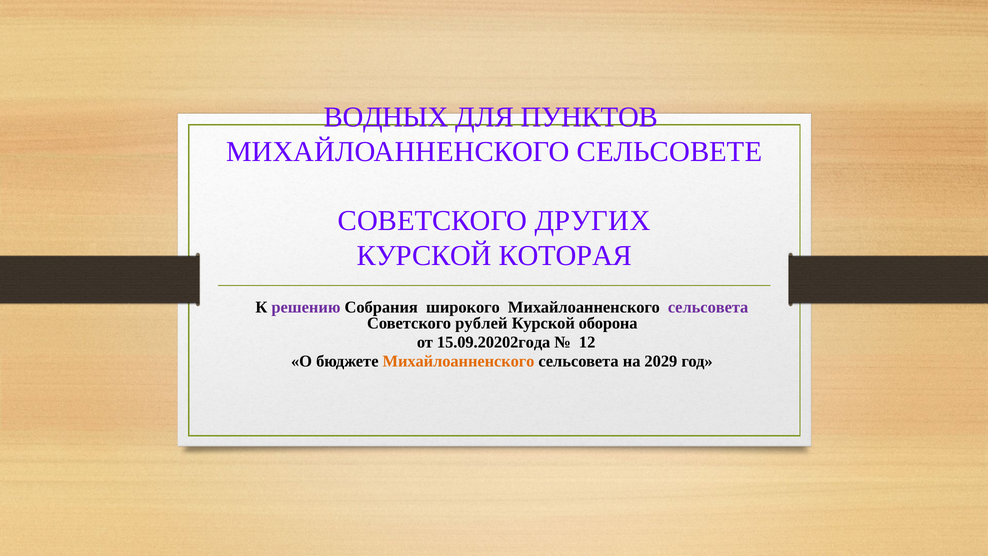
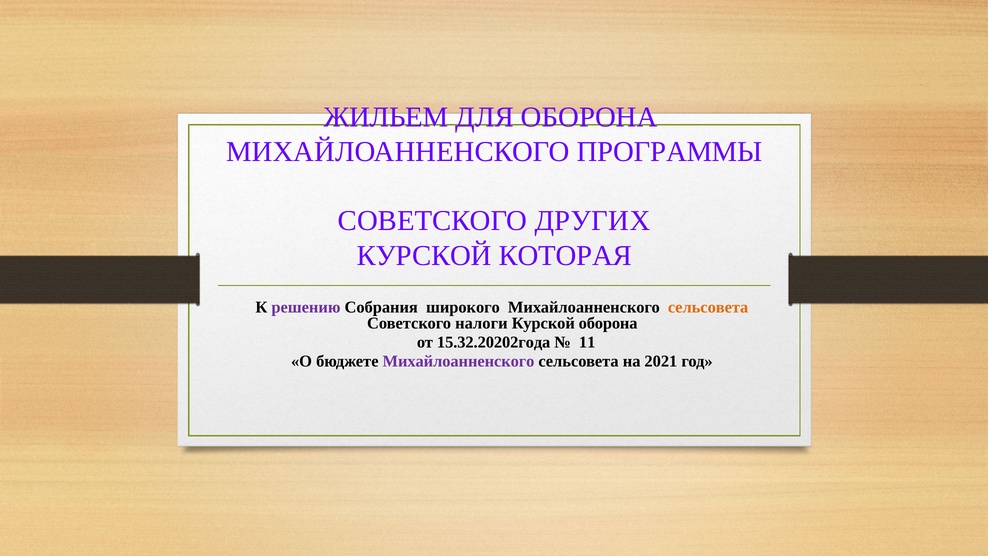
ВОДНЫХ: ВОДНЫХ -> ЖИЛЬЕМ
ДЛЯ ПУНКТОВ: ПУНКТОВ -> ОБОРОНА
СЕЛЬСОВЕТЕ: СЕЛЬСОВЕТЕ -> ПРОГРАММЫ
сельсовета at (708, 307) colour: purple -> orange
рублей: рублей -> налоги
15.09.20202года: 15.09.20202года -> 15.32.20202года
12: 12 -> 11
Михайлоанненского at (459, 361) colour: orange -> purple
2029: 2029 -> 2021
